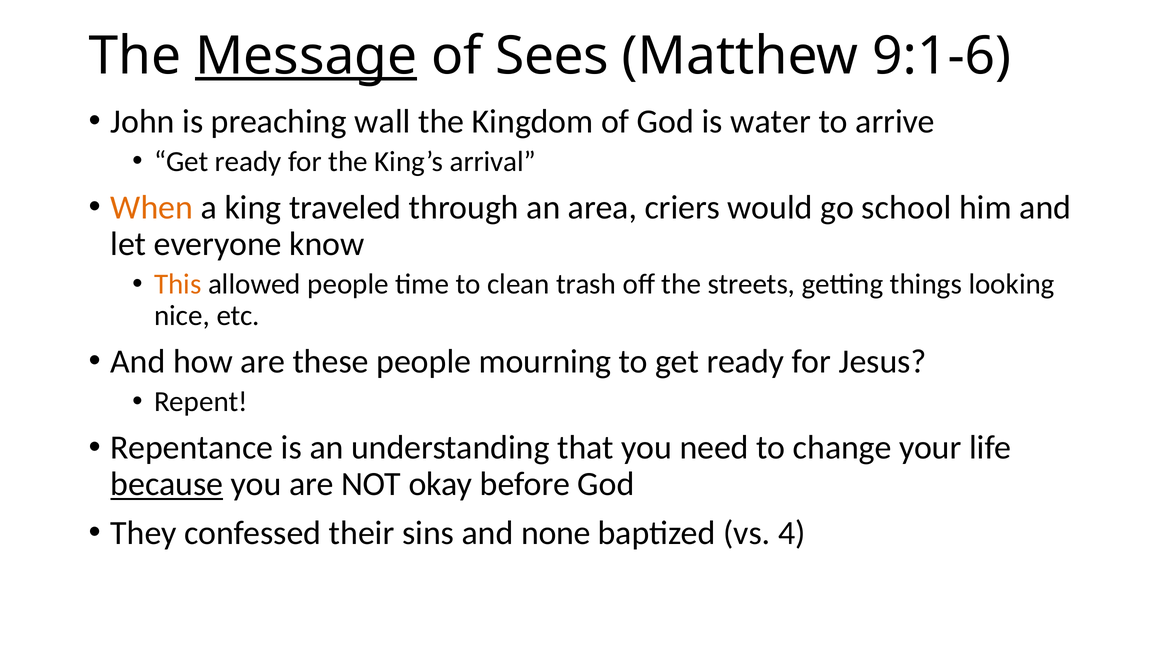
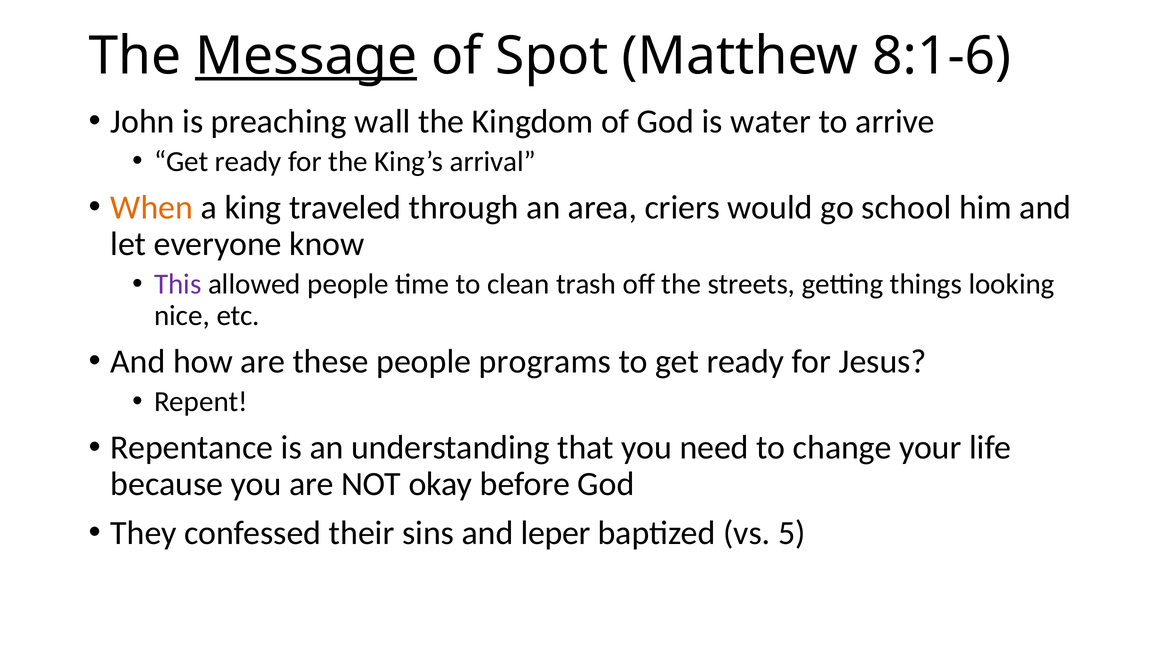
Sees: Sees -> Spot
9:1-6: 9:1-6 -> 8:1-6
This colour: orange -> purple
mourning: mourning -> programs
because underline: present -> none
none: none -> leper
4: 4 -> 5
